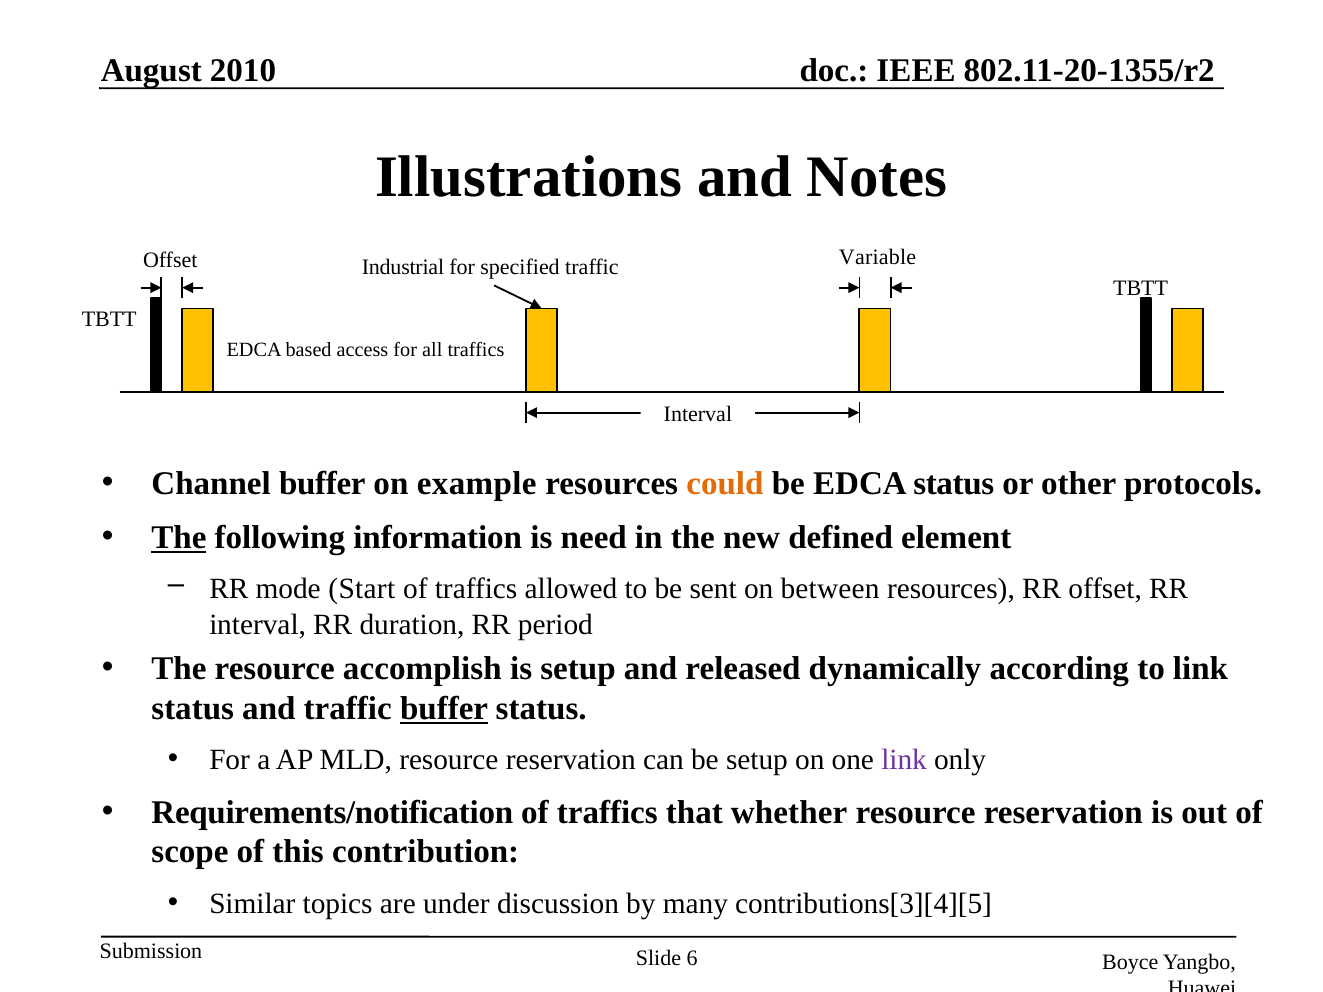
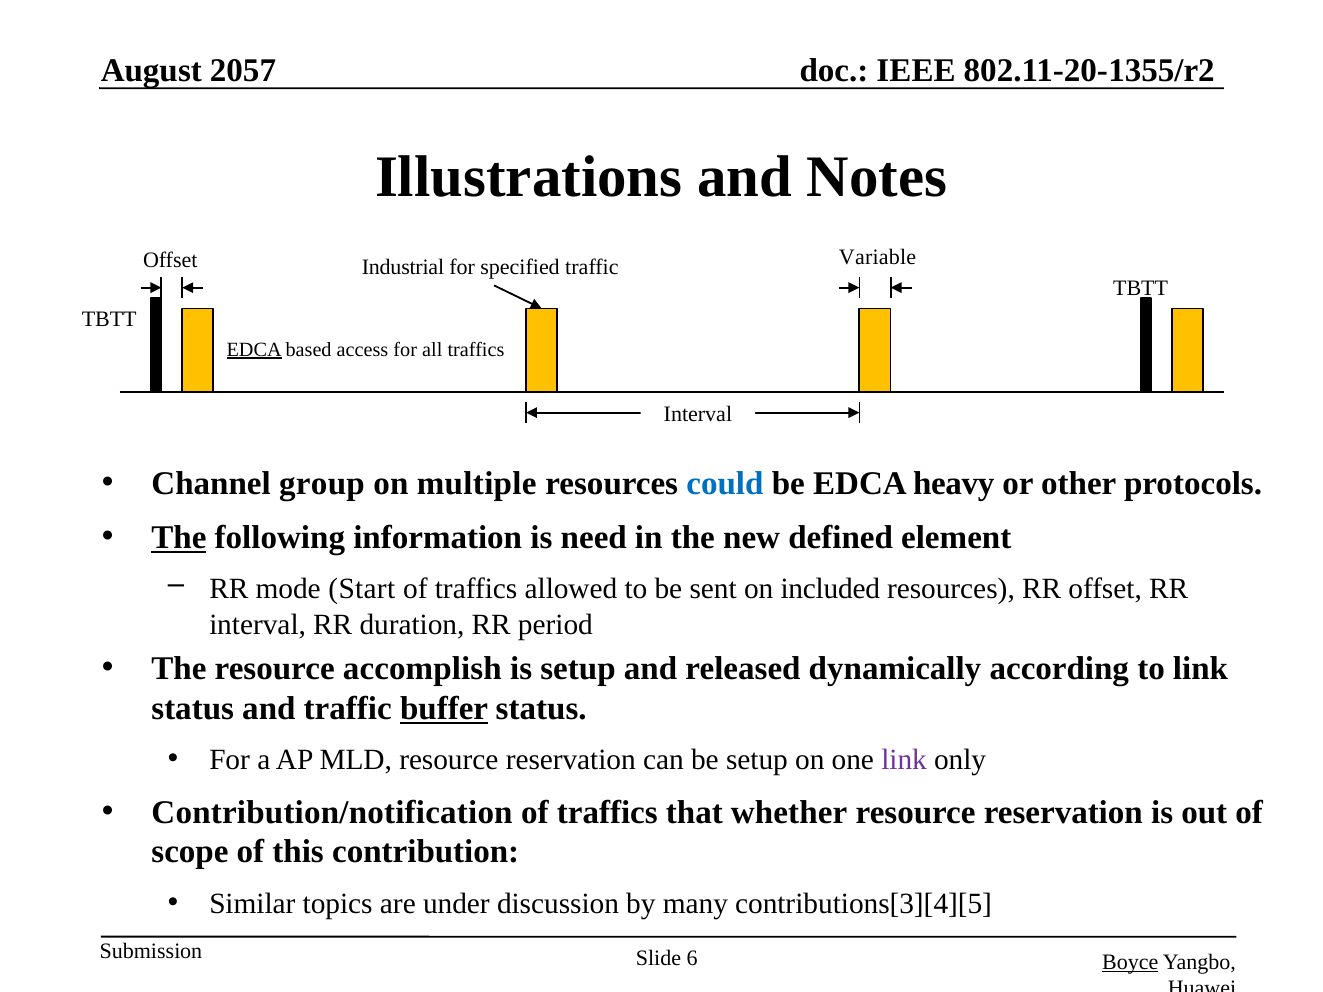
2010: 2010 -> 2057
EDCA at (254, 349) underline: none -> present
Channel buffer: buffer -> group
example: example -> multiple
could colour: orange -> blue
EDCA status: status -> heavy
between: between -> included
Requirements/notification: Requirements/notification -> Contribution/notification
Boyce underline: none -> present
